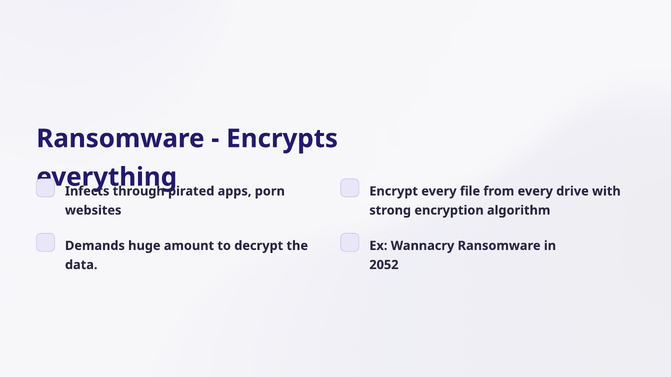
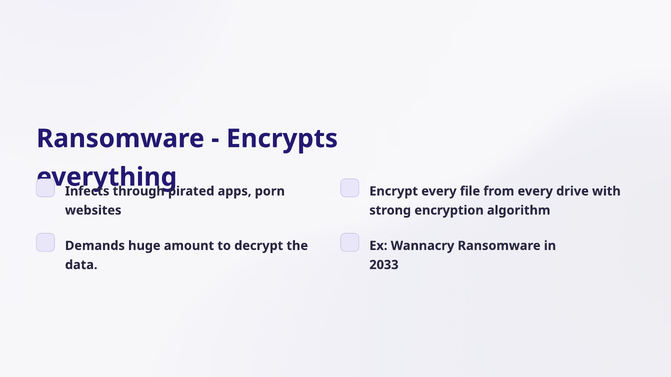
2052: 2052 -> 2033
